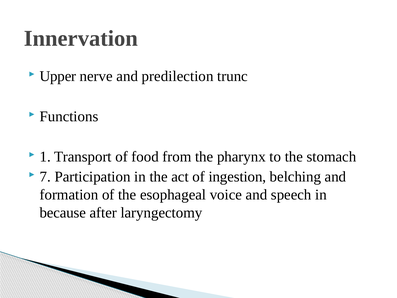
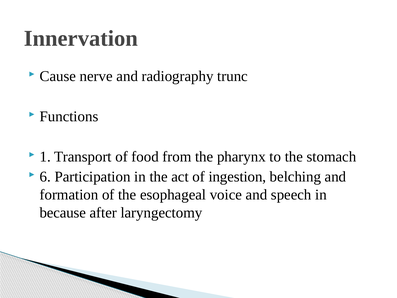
Upper: Upper -> Cause
predilection: predilection -> radiography
7: 7 -> 6
